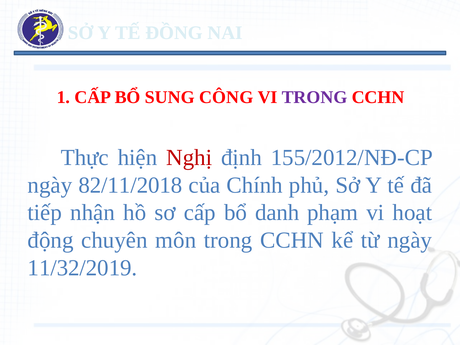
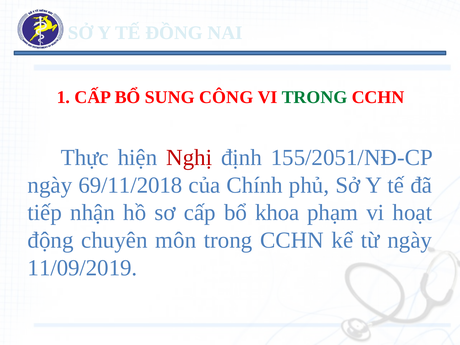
TRONG at (314, 97) colour: purple -> green
155/2012/NĐ-CP: 155/2012/NĐ-CP -> 155/2051/NĐ-CP
82/11/2018: 82/11/2018 -> 69/11/2018
danh: danh -> khoa
11/32/2019: 11/32/2019 -> 11/09/2019
